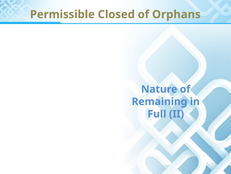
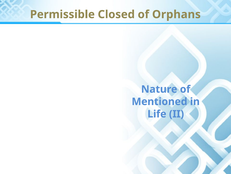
Remaining: Remaining -> Mentioned
Full: Full -> Life
